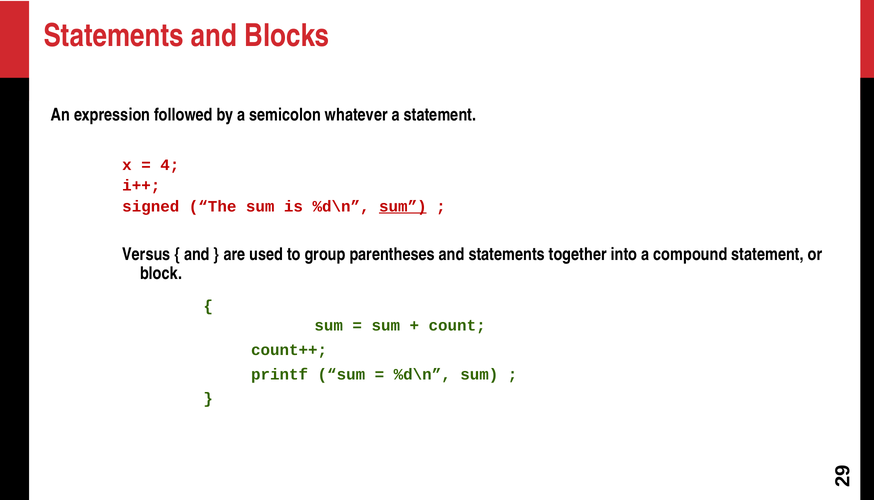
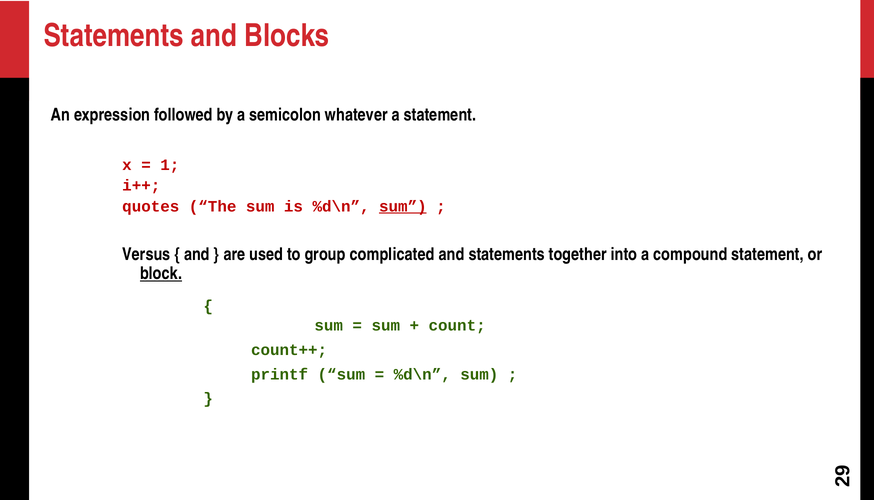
4: 4 -> 1
signed: signed -> quotes
parentheses: parentheses -> complicated
block underline: none -> present
